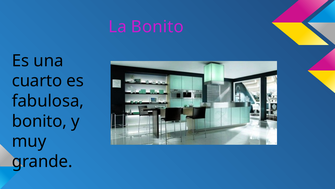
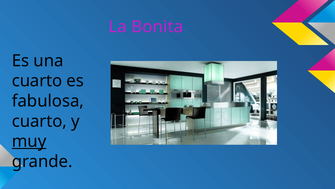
La Bonito: Bonito -> Bonita
bonito at (39, 121): bonito -> cuarto
muy underline: none -> present
